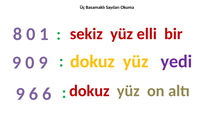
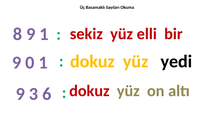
8 0: 0 -> 9
0 9: 9 -> 1
yedi colour: purple -> black
9 6: 6 -> 3
